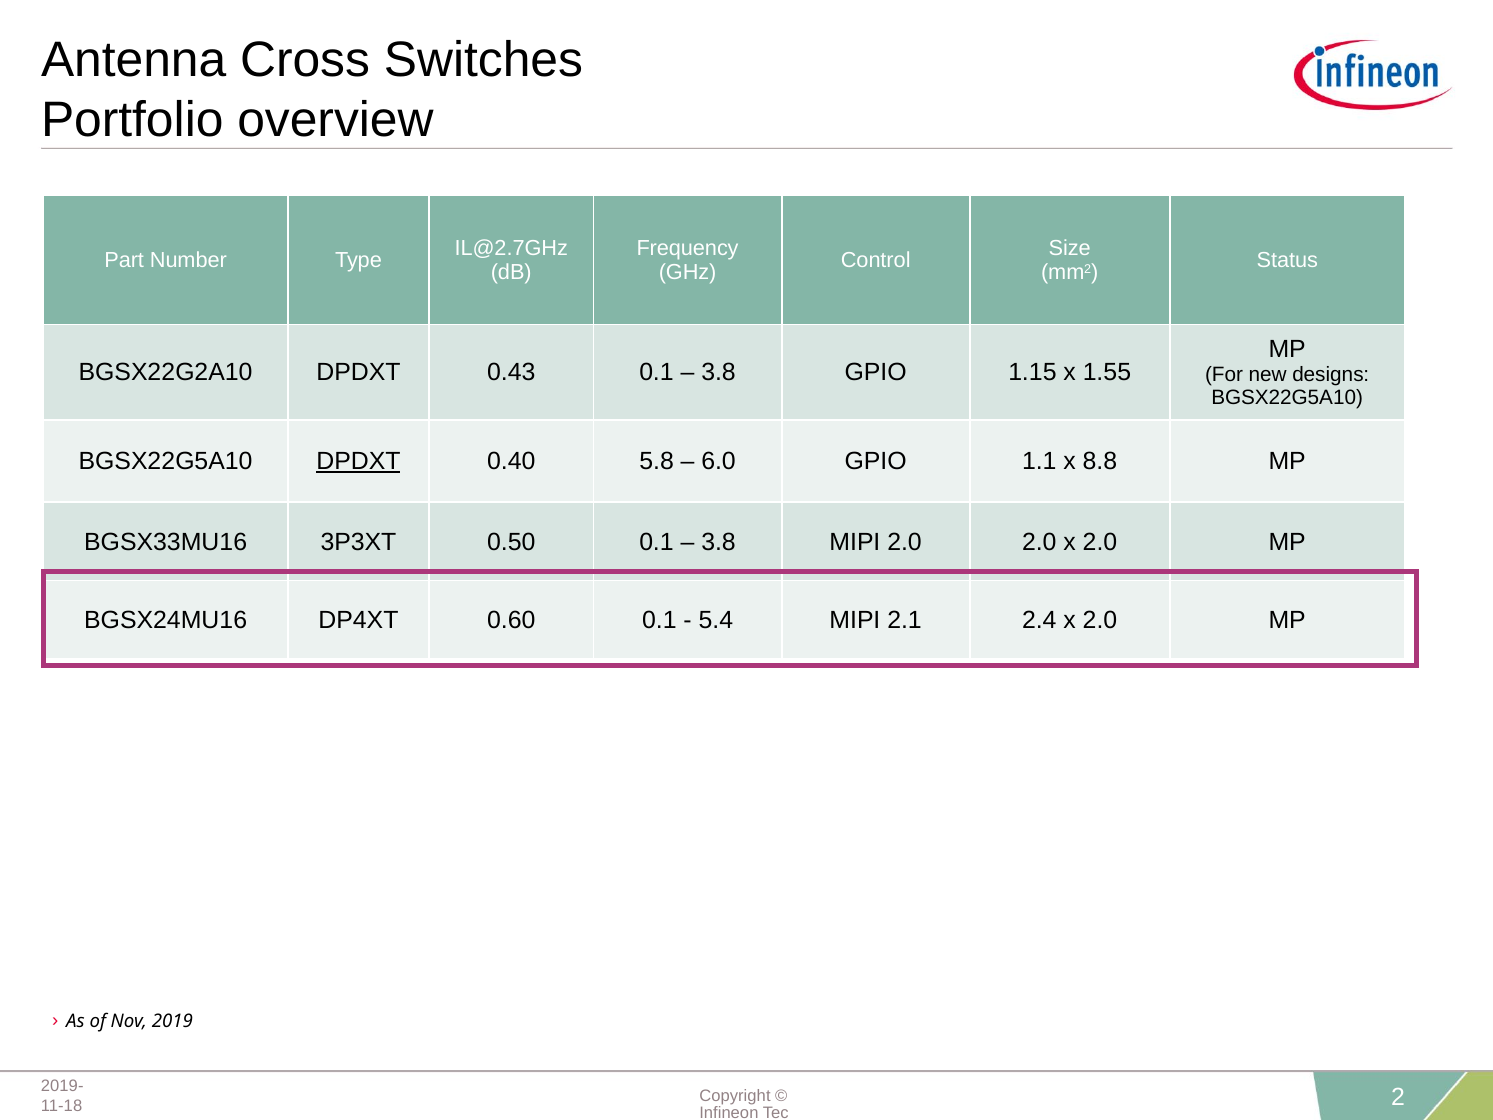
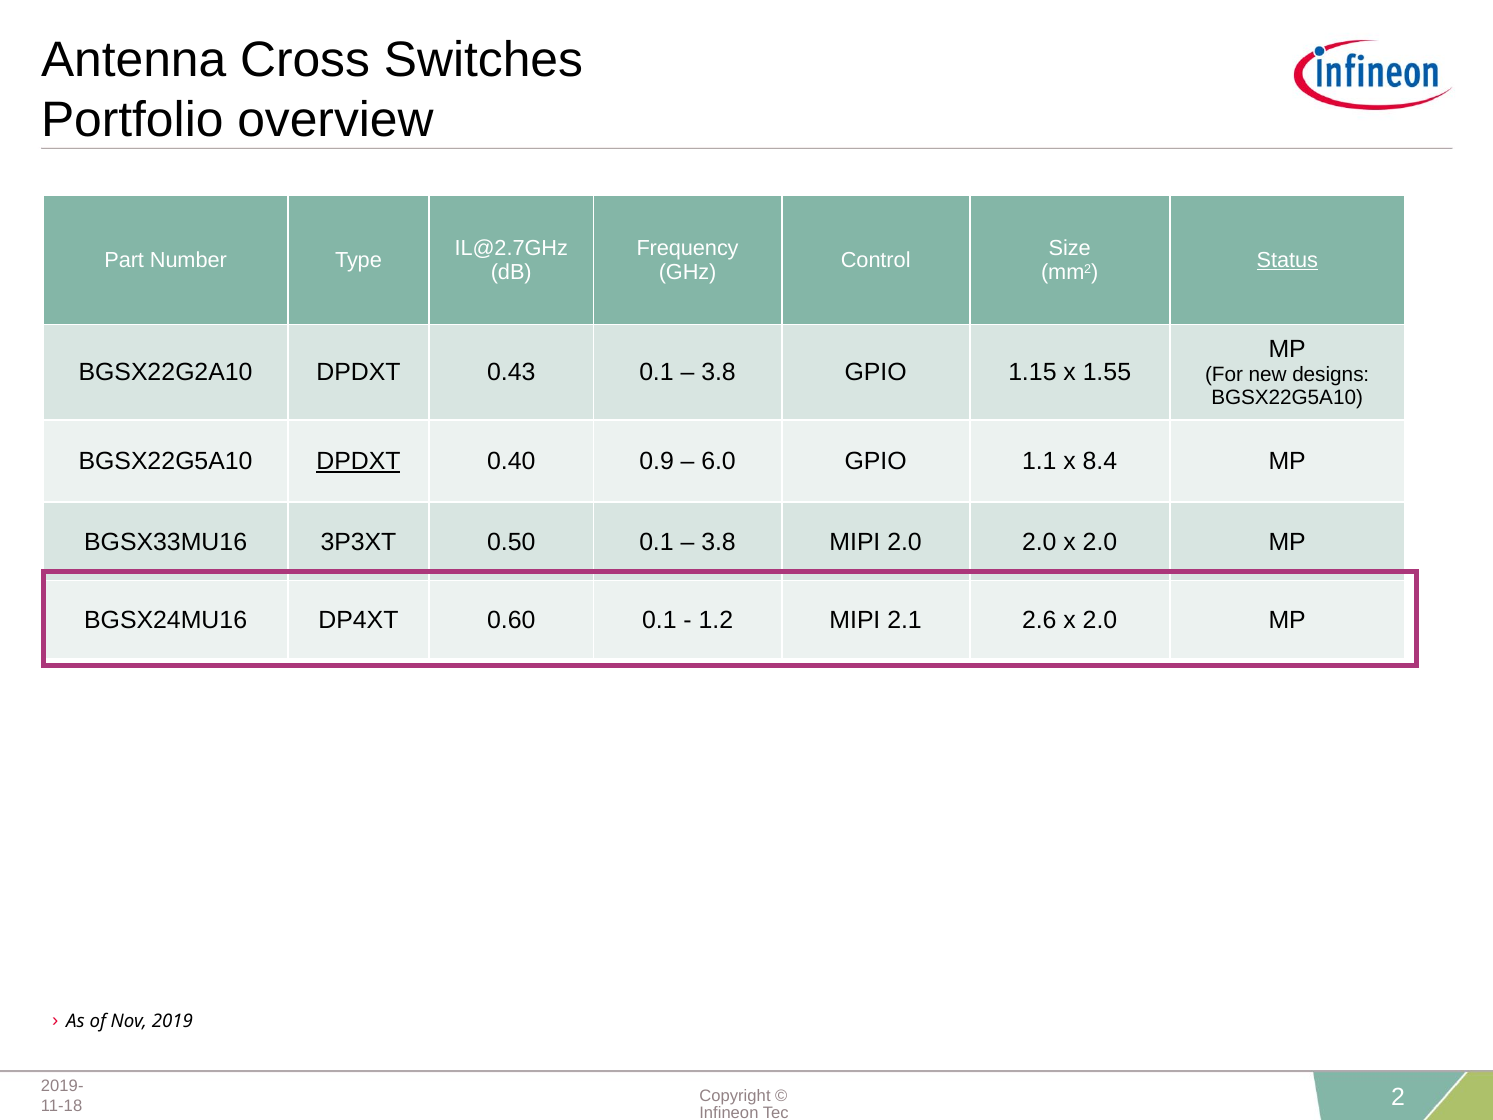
Status underline: none -> present
5.8: 5.8 -> 0.9
8.8: 8.8 -> 8.4
5.4: 5.4 -> 1.2
2.4: 2.4 -> 2.6
